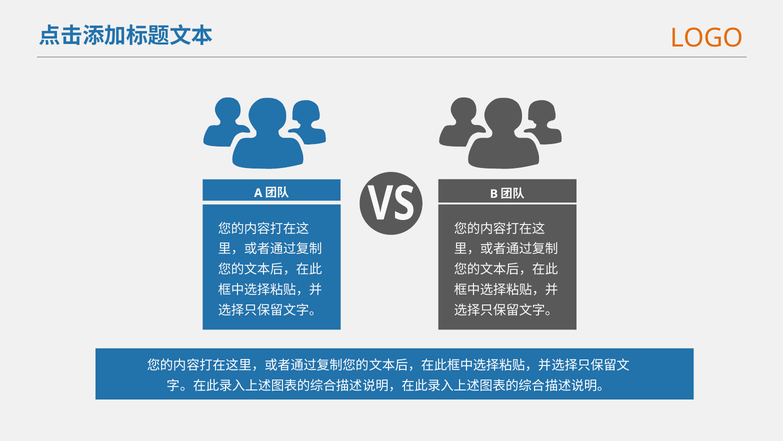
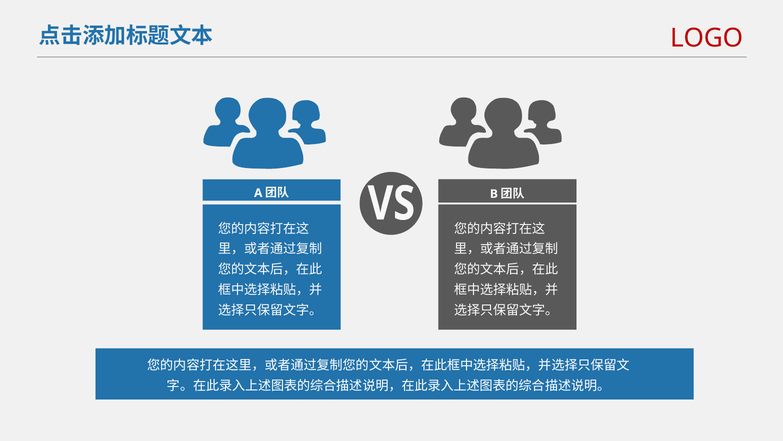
LOGO colour: orange -> red
